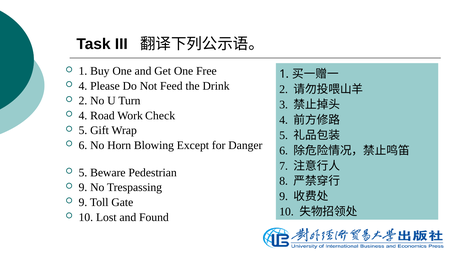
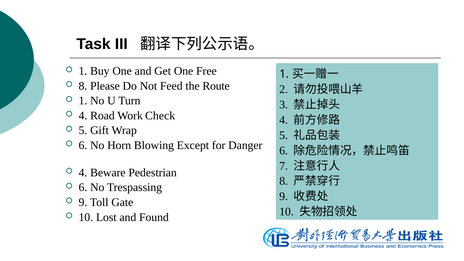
4 at (83, 86): 4 -> 8
Drink: Drink -> Route
2 at (83, 101): 2 -> 1
5 at (83, 173): 5 -> 4
9 at (83, 188): 9 -> 6
